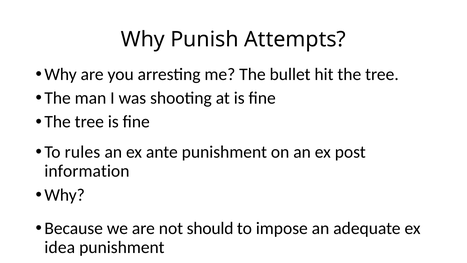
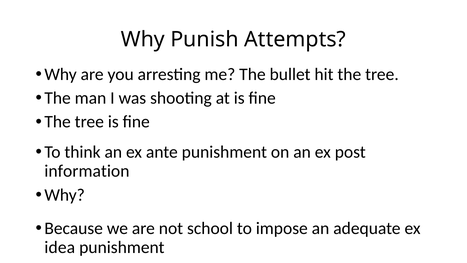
rules: rules -> think
should: should -> school
